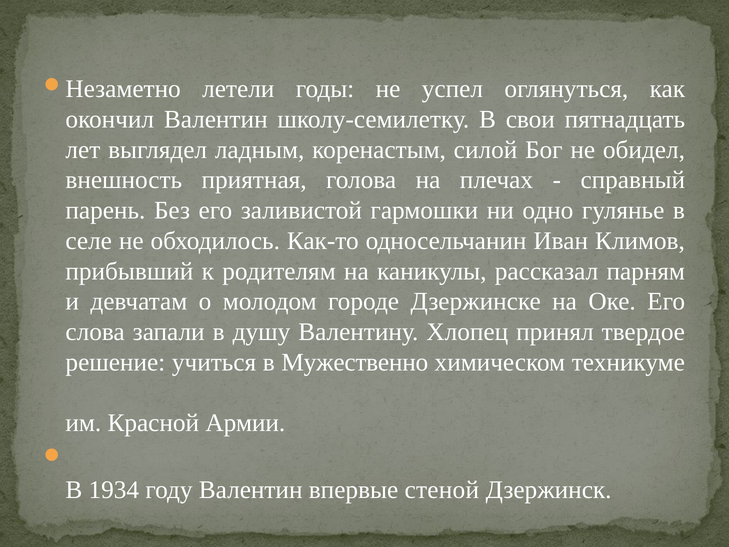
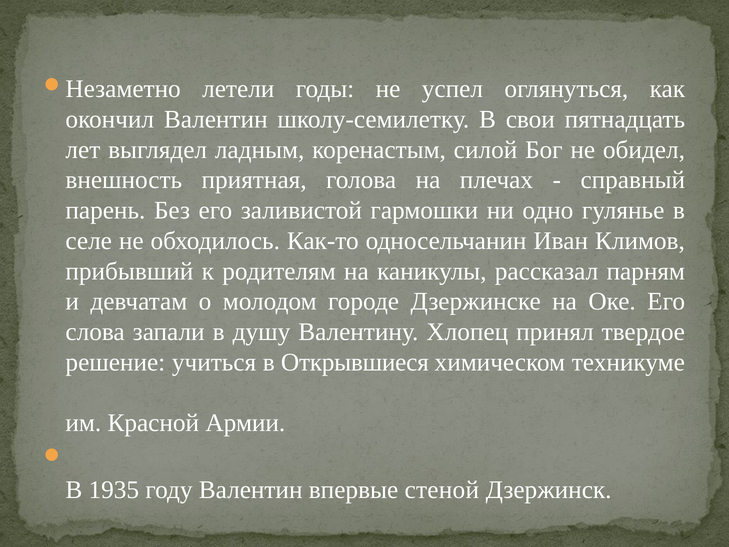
Мужественно: Мужественно -> Открывшиеся
1934: 1934 -> 1935
